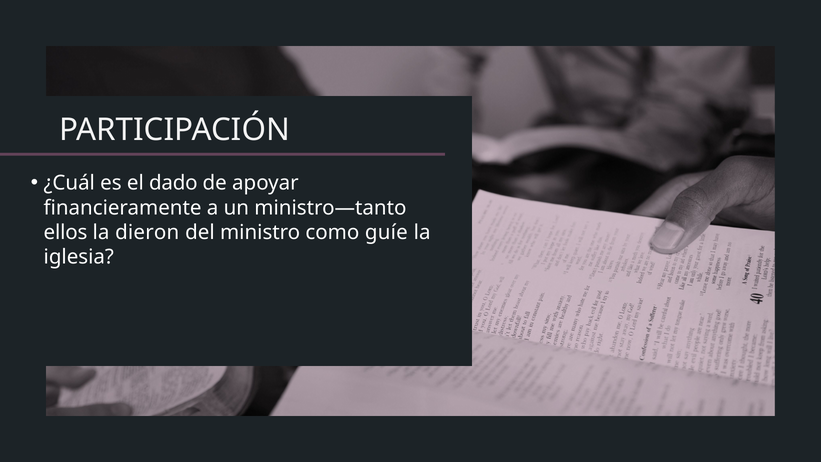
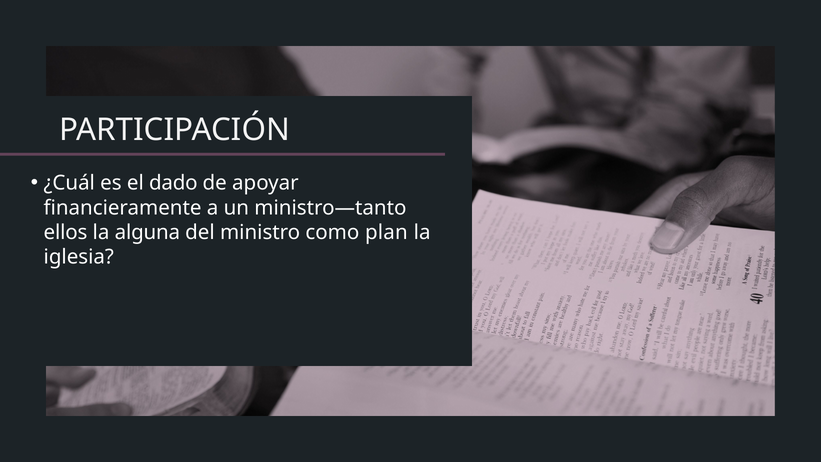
dieron: dieron -> alguna
guíe: guíe -> plan
